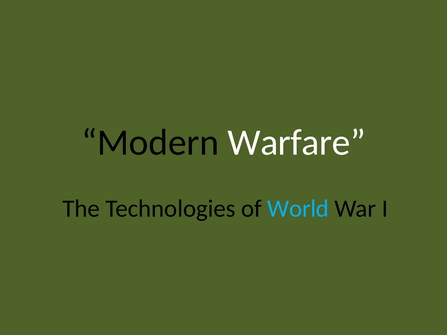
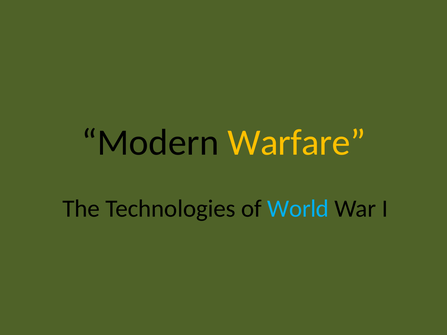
Warfare colour: white -> yellow
